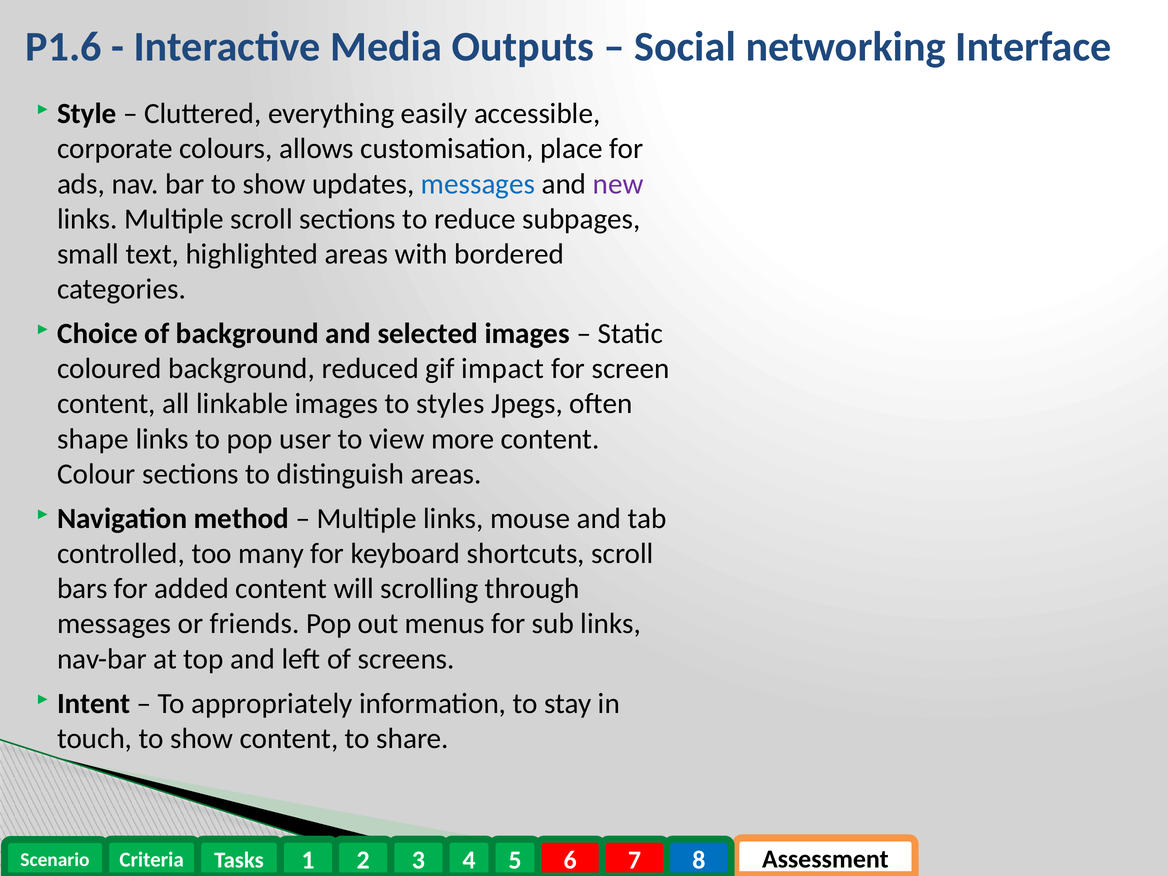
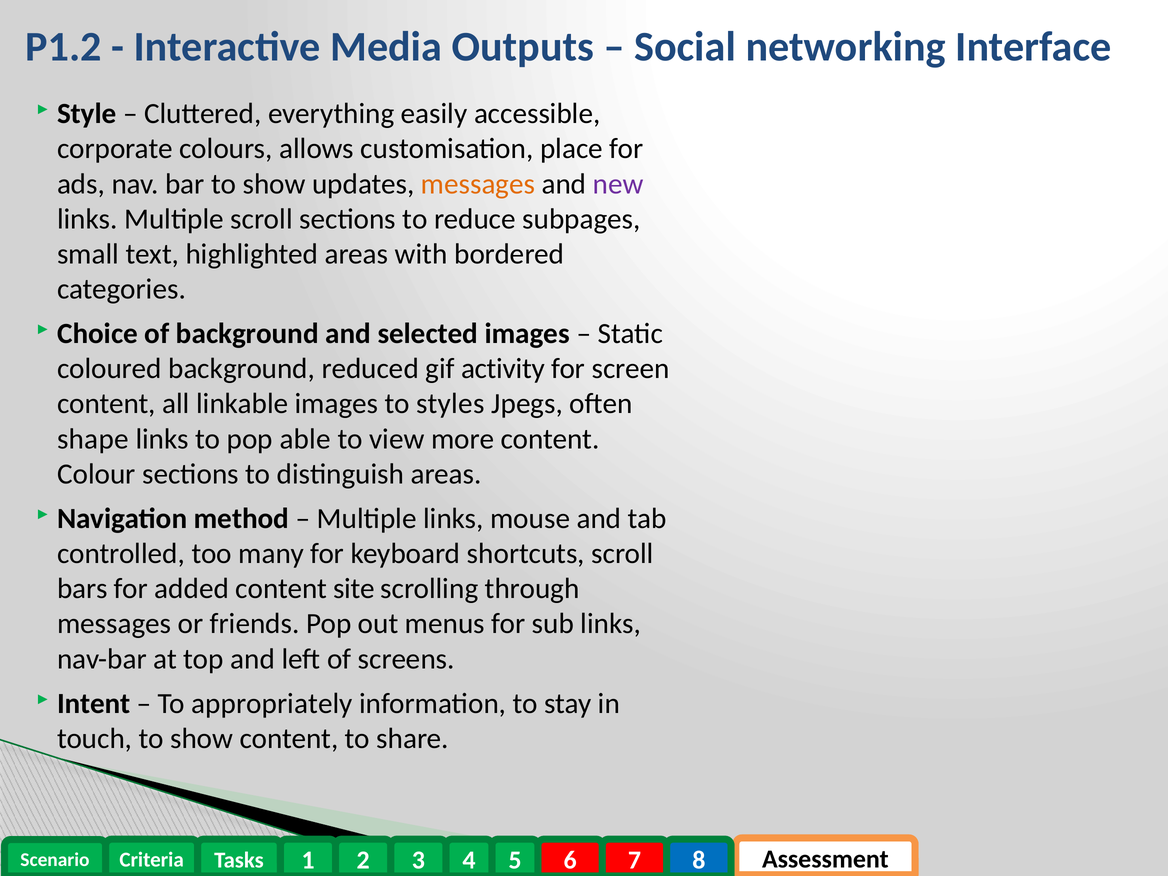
P1.6: P1.6 -> P1.2
messages at (478, 184) colour: blue -> orange
impact: impact -> activity
user: user -> able
will: will -> site
